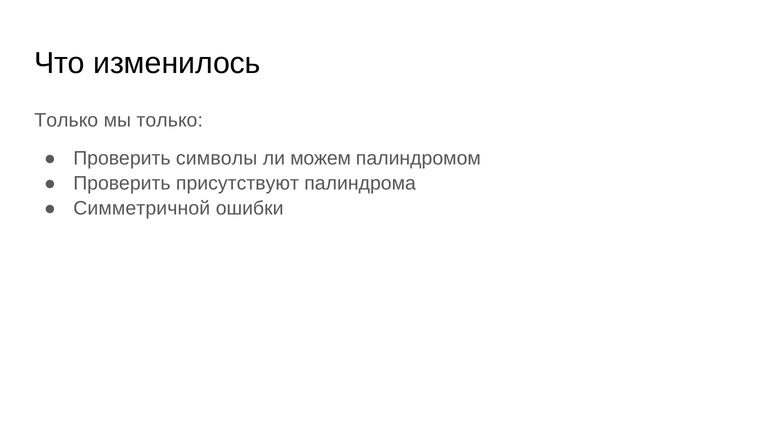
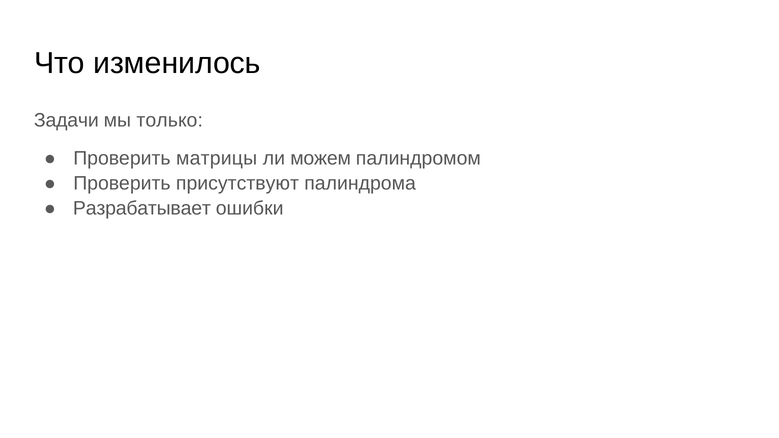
Только at (66, 120): Только -> Задачи
символы: символы -> матрицы
Симметричной: Симметричной -> Разрабатывает
